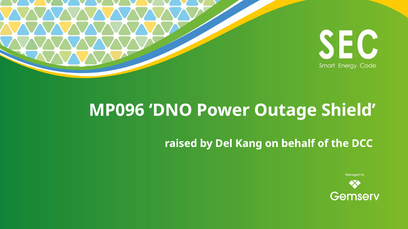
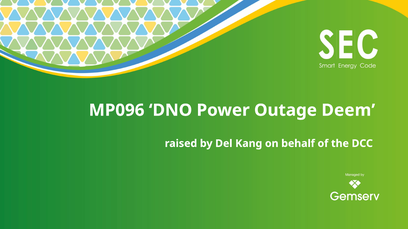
Shield: Shield -> Deem
